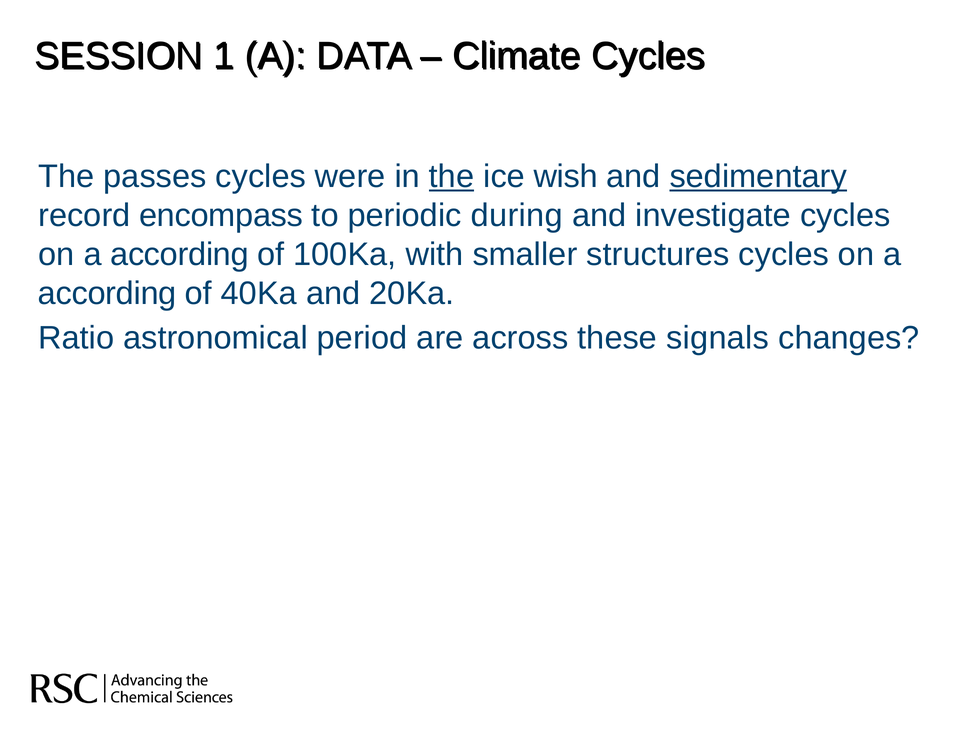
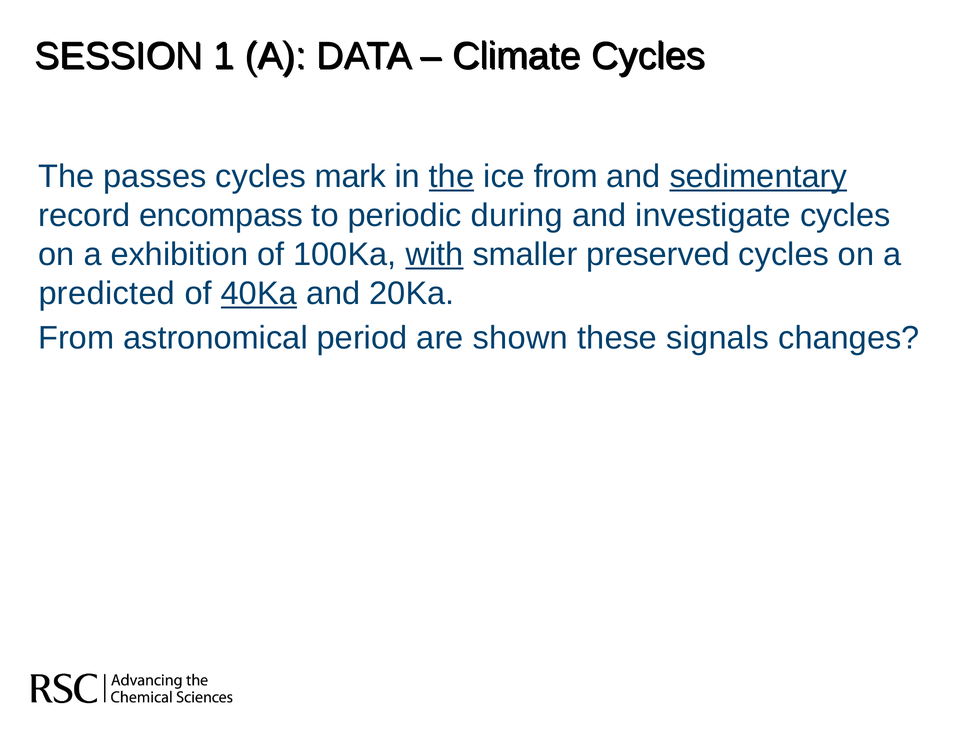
were: were -> mark
ice wish: wish -> from
according at (180, 254): according -> exhibition
with underline: none -> present
structures: structures -> preserved
according at (107, 294): according -> predicted
40Ka underline: none -> present
Ratio at (76, 338): Ratio -> From
across: across -> shown
